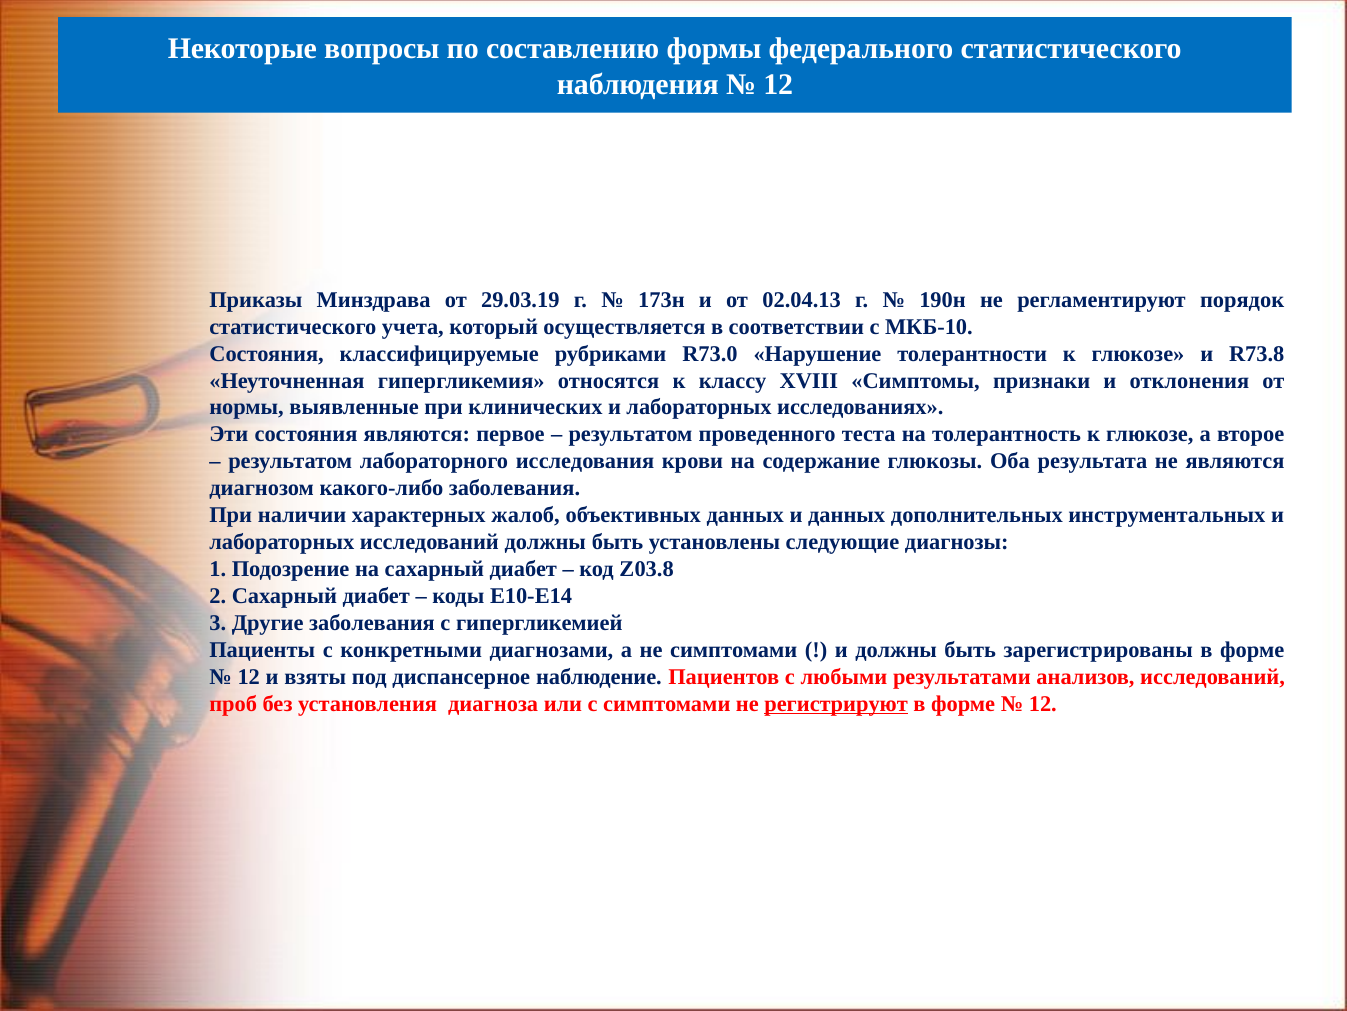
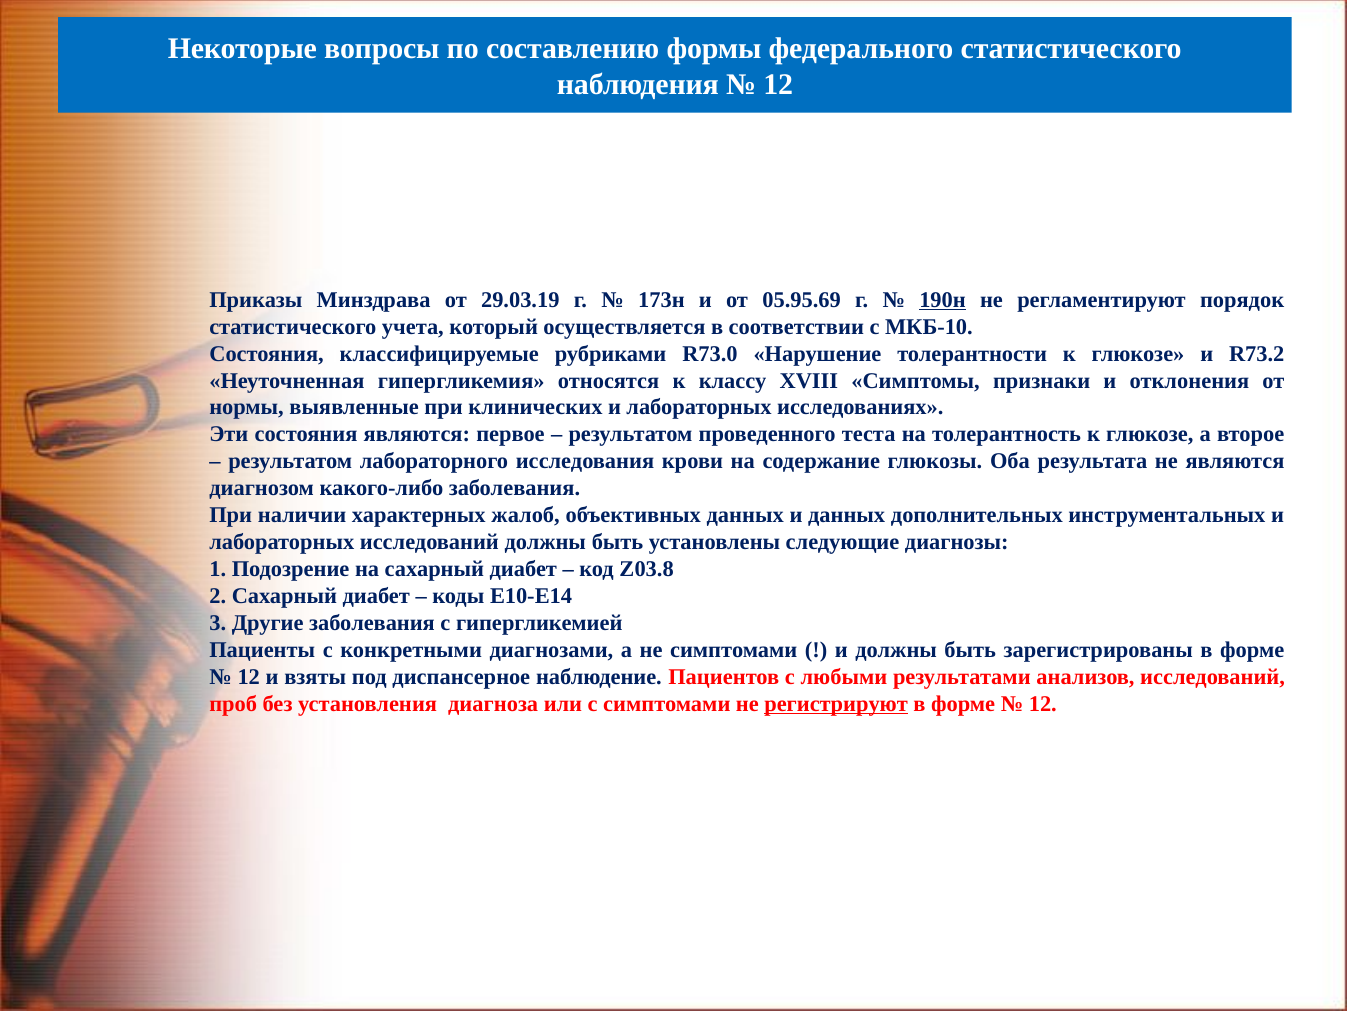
02.04.13: 02.04.13 -> 05.95.69
190н underline: none -> present
R73.8: R73.8 -> R73.2
